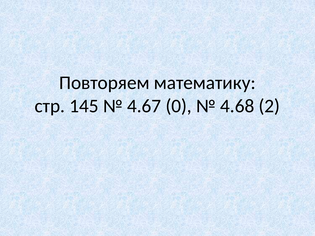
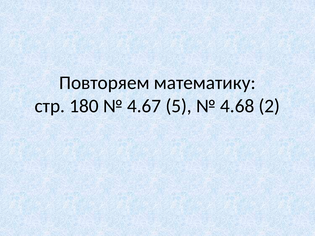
145: 145 -> 180
0: 0 -> 5
